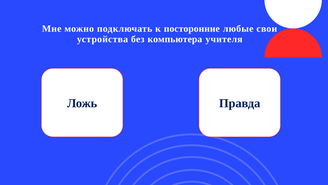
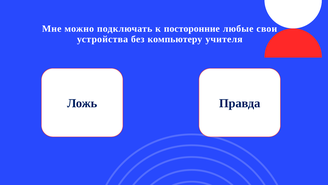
компьютера: компьютера -> компьютеру
